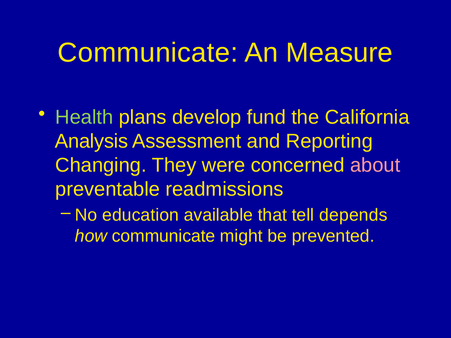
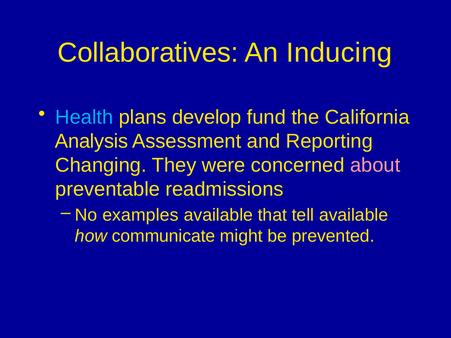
Communicate at (148, 53): Communicate -> Collaboratives
Measure: Measure -> Inducing
Health colour: light green -> light blue
education: education -> examples
tell depends: depends -> available
